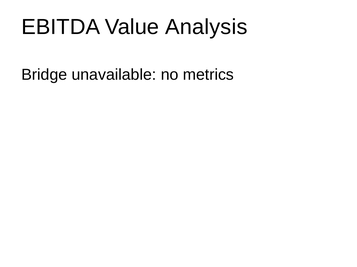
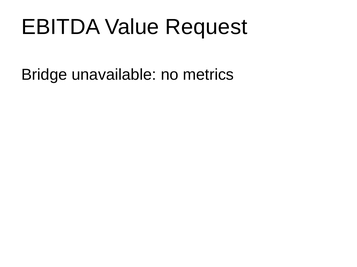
Analysis: Analysis -> Request
